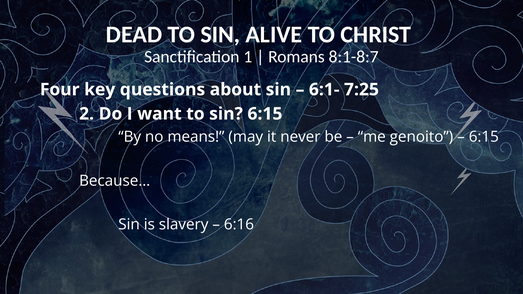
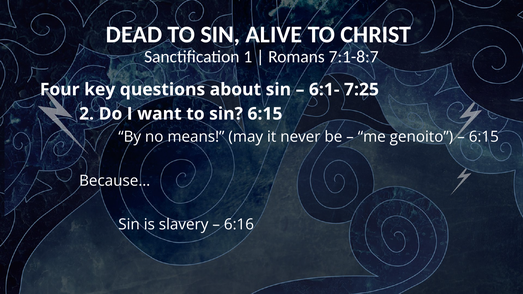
8:1-8:7: 8:1-8:7 -> 7:1-8:7
